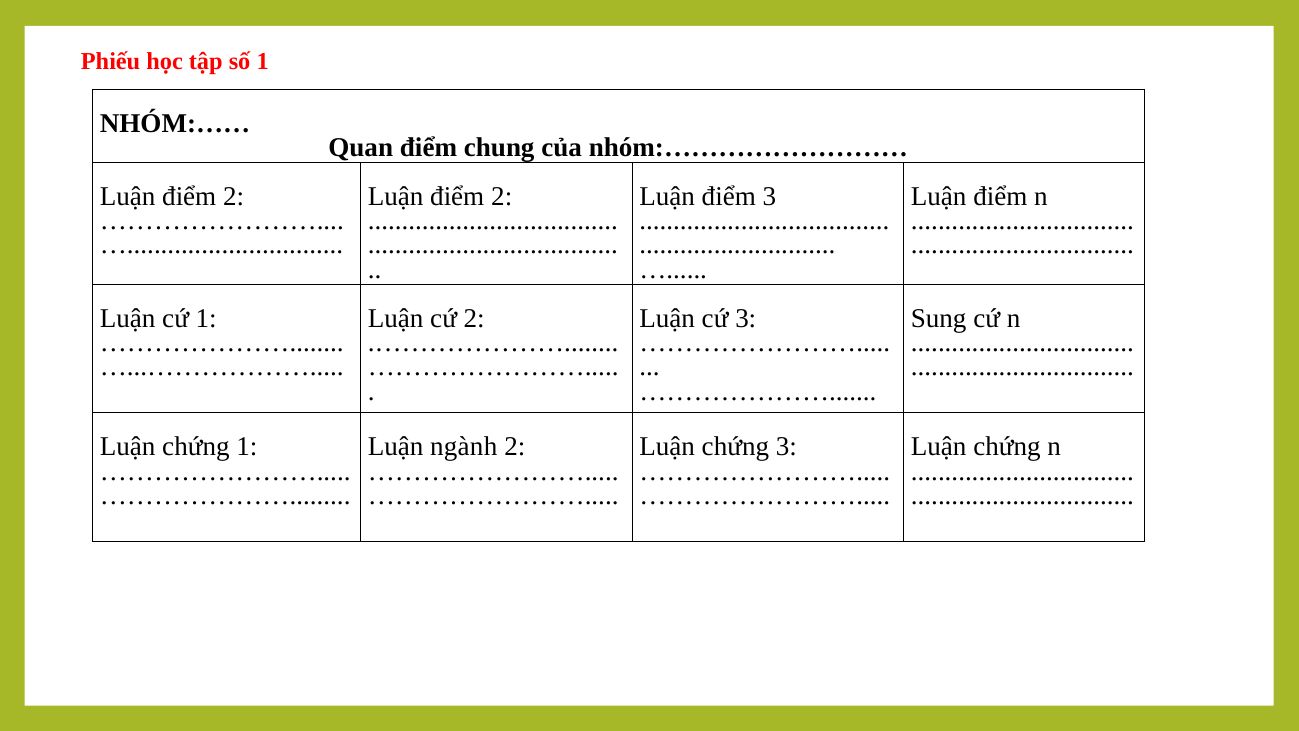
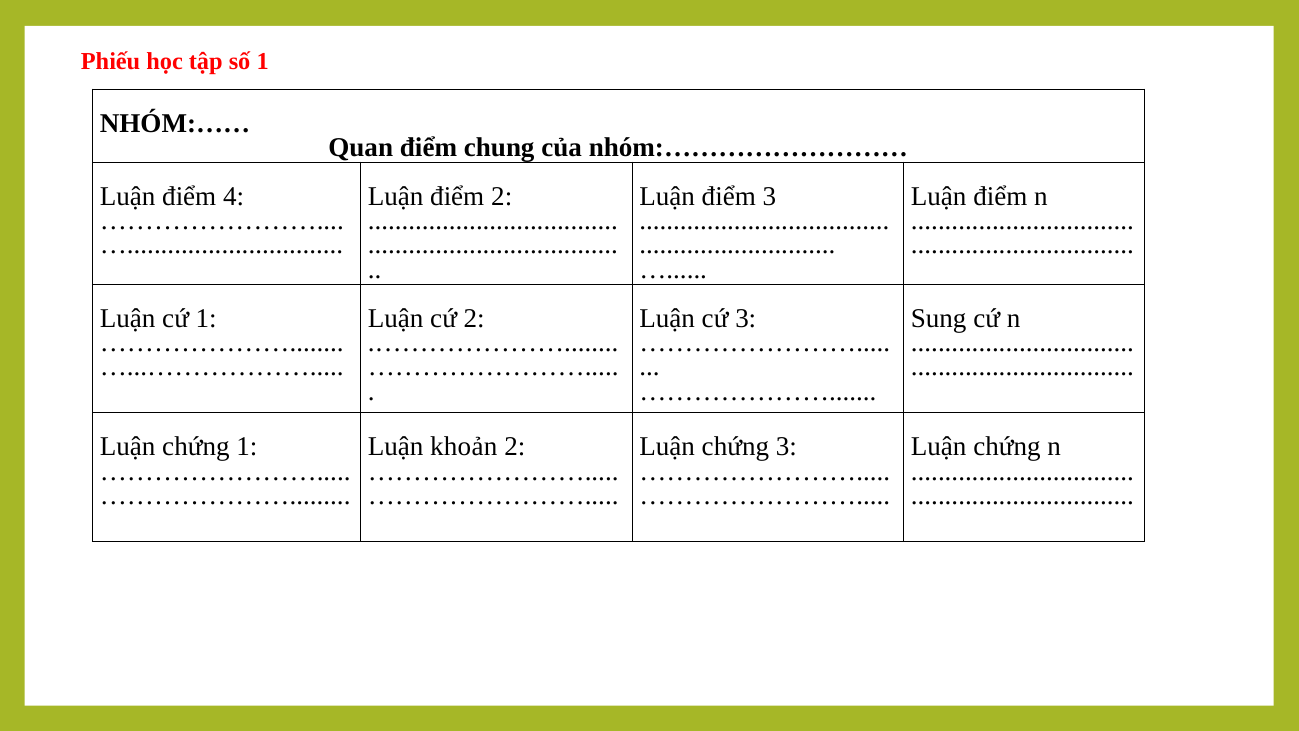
2 at (234, 196): 2 -> 4
ngành: ngành -> khoản
